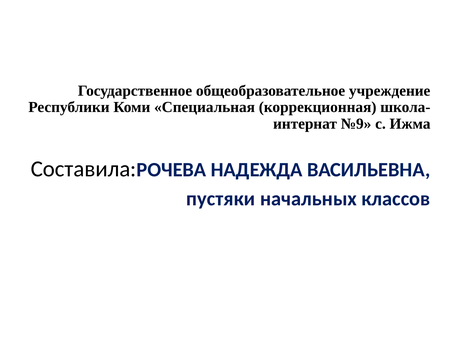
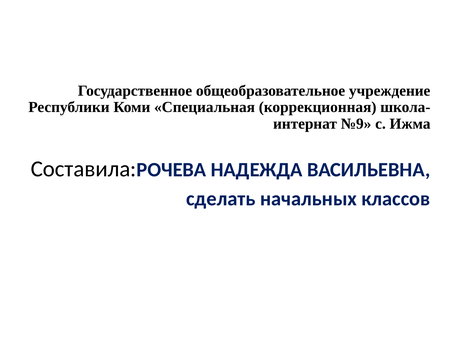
пустяки: пустяки -> сделать
